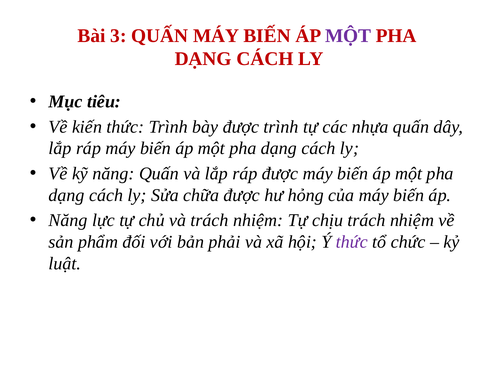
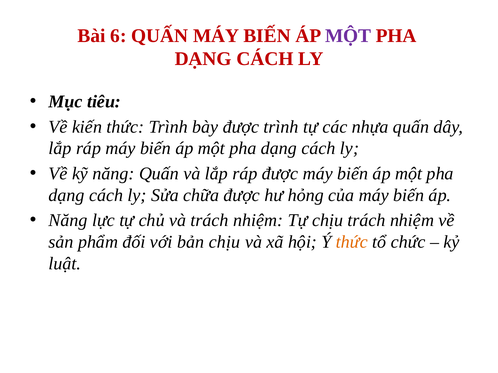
3: 3 -> 6
bản phải: phải -> chịu
thức at (352, 242) colour: purple -> orange
